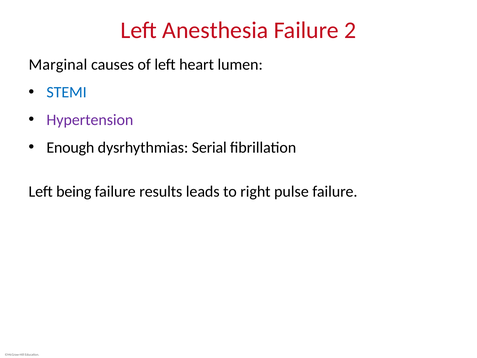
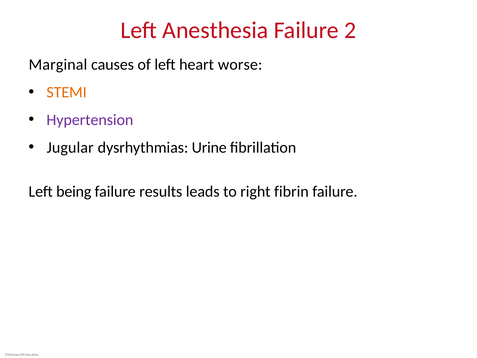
lumen: lumen -> worse
STEMI colour: blue -> orange
Enough: Enough -> Jugular
Serial: Serial -> Urine
pulse: pulse -> fibrin
